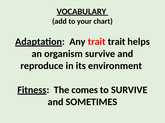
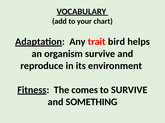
trait trait: trait -> bird
SOMETIMES: SOMETIMES -> SOMETHING
